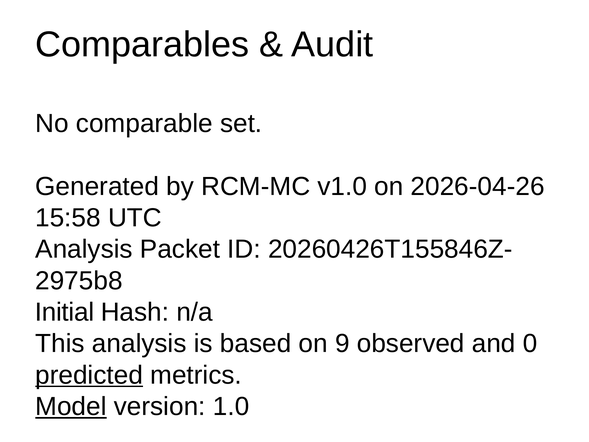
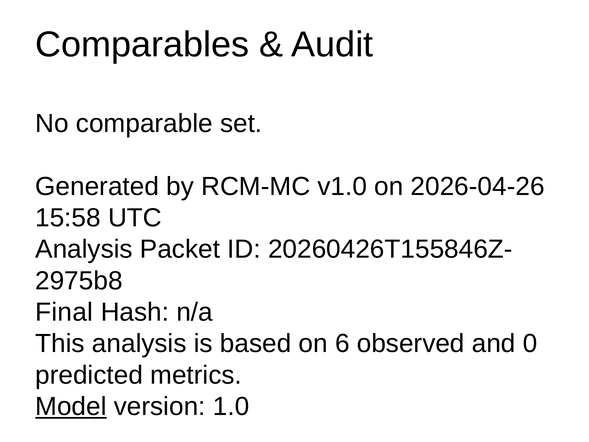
Initial: Initial -> Final
9: 9 -> 6
predicted underline: present -> none
